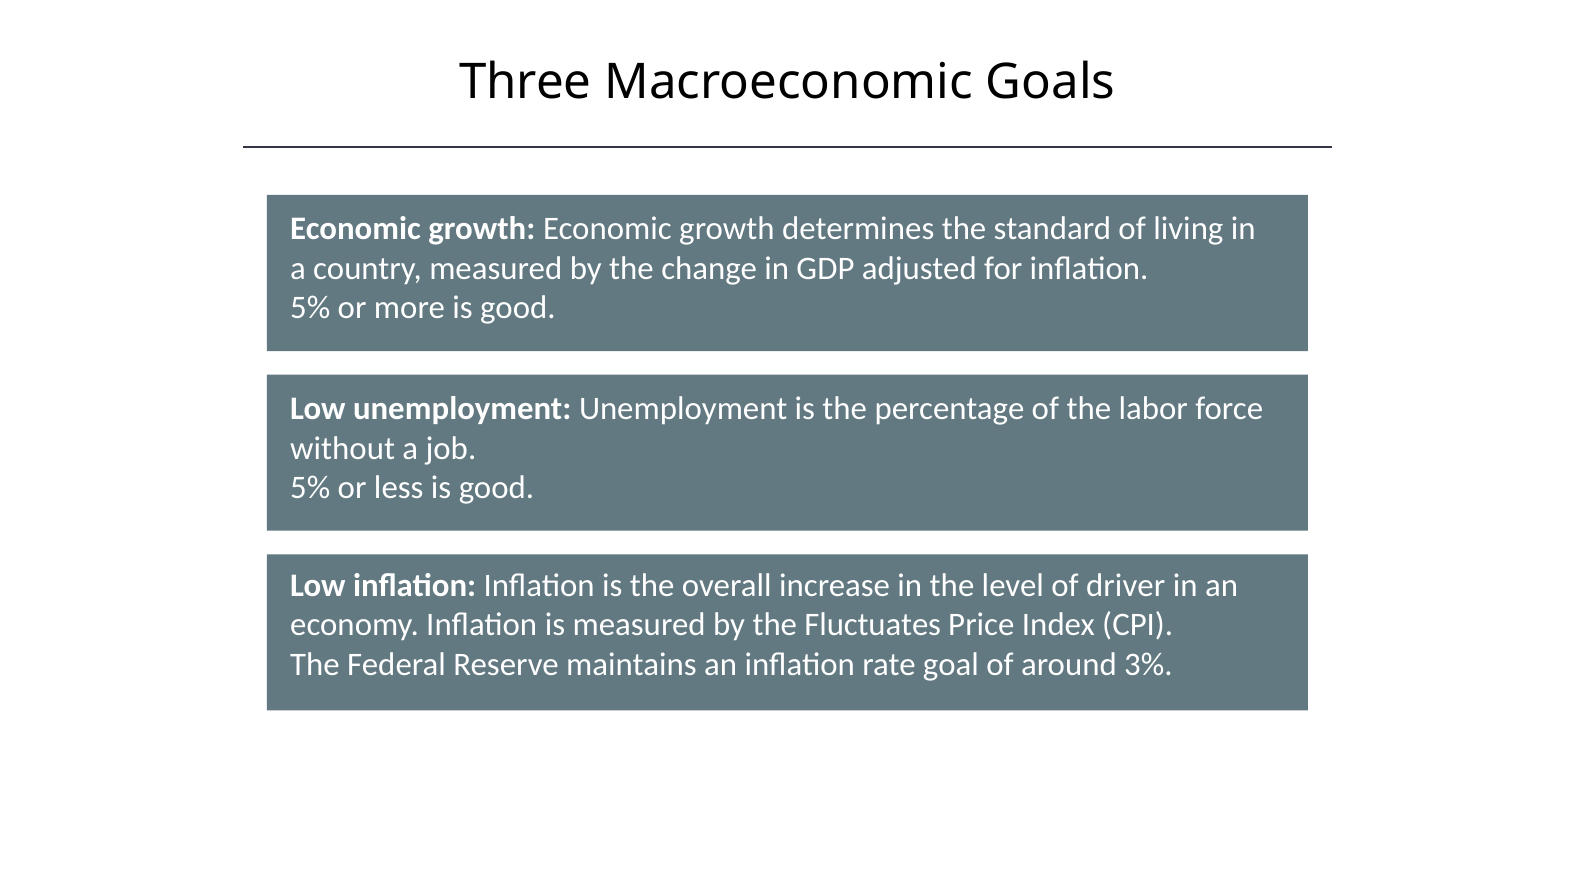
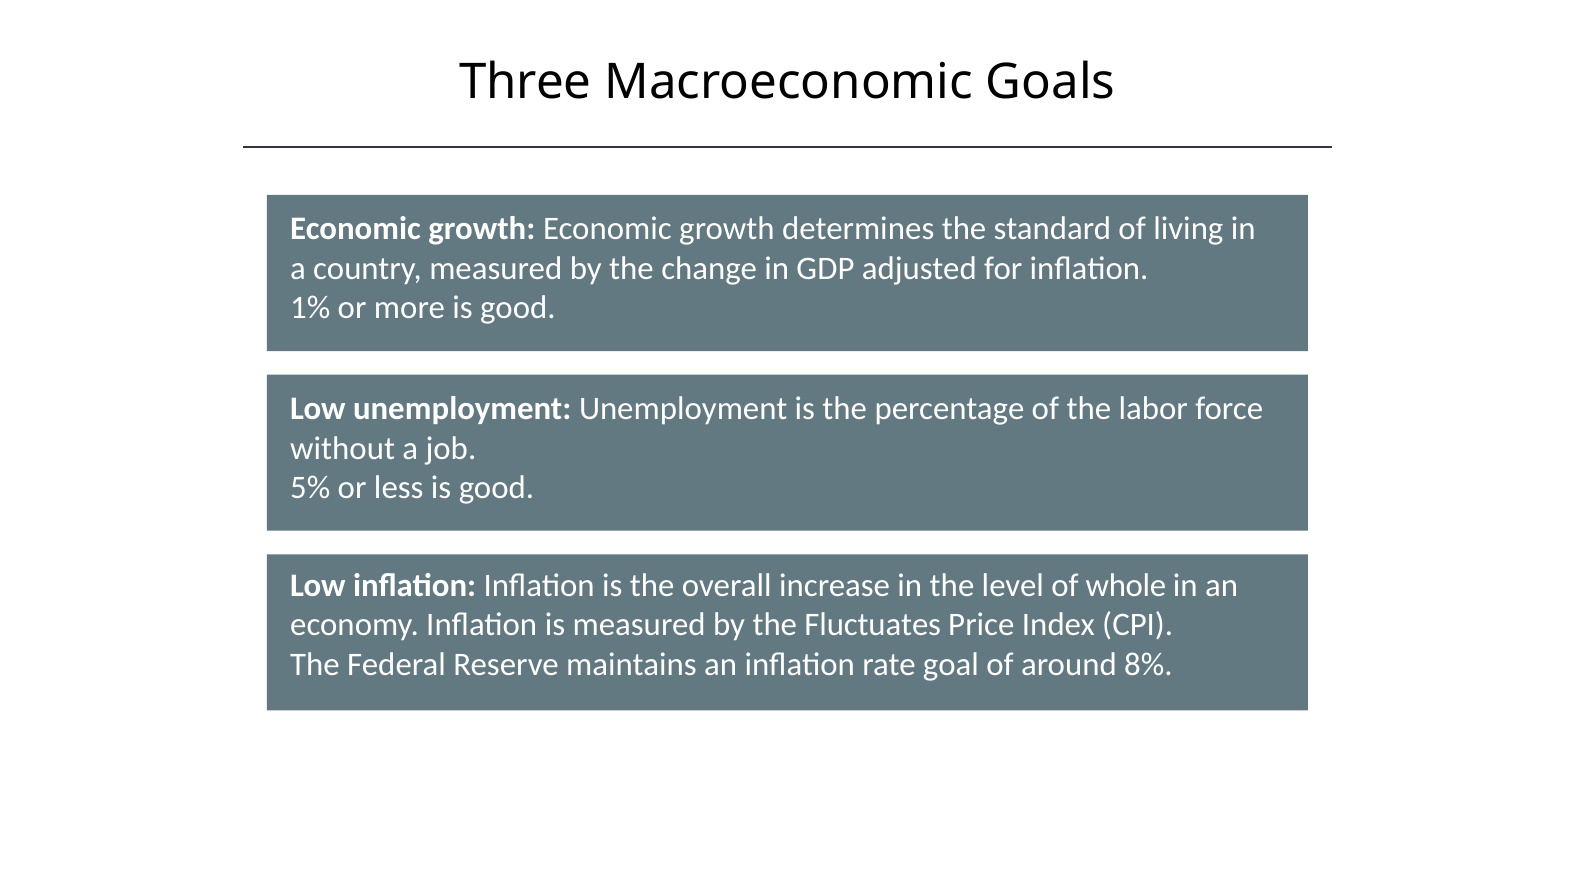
5% at (310, 308): 5% -> 1%
driver: driver -> whole
3%: 3% -> 8%
